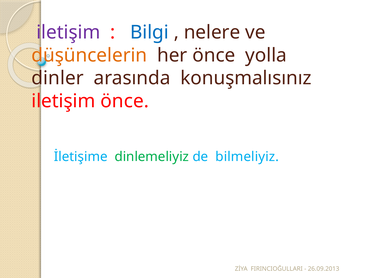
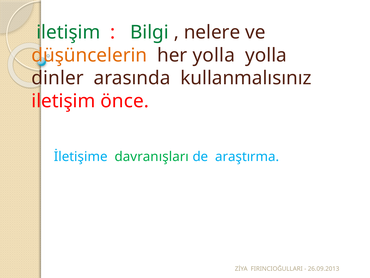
iletişim at (68, 32) colour: purple -> green
Bilgi colour: blue -> green
her önce: önce -> yolla
konuşmalısınız: konuşmalısınız -> kullanmalısınız
dinlemeliyiz: dinlemeliyiz -> davranışları
bilmeliyiz: bilmeliyiz -> araştırma
